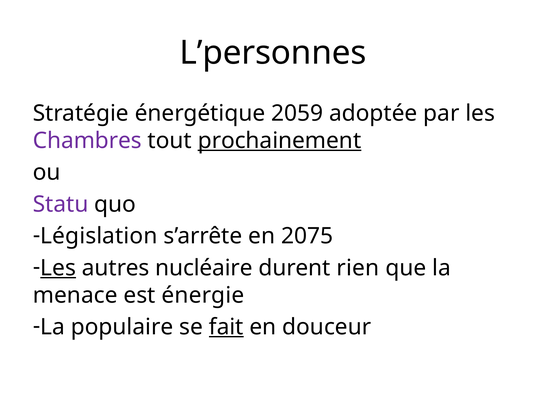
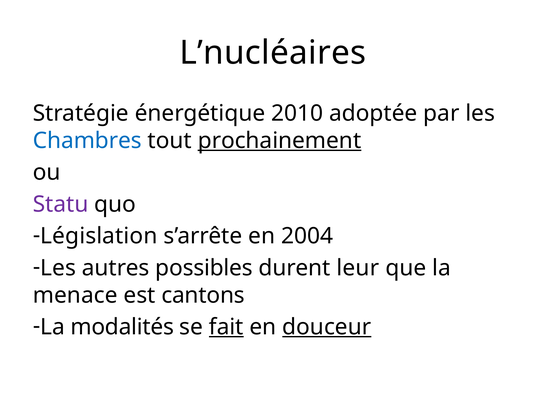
L’personnes: L’personnes -> L’nucléaires
2059: 2059 -> 2010
Chambres colour: purple -> blue
2075: 2075 -> 2004
Les at (58, 268) underline: present -> none
nucléaire: nucléaire -> possibles
rien: rien -> leur
énergie: énergie -> cantons
populaire: populaire -> modalités
douceur underline: none -> present
